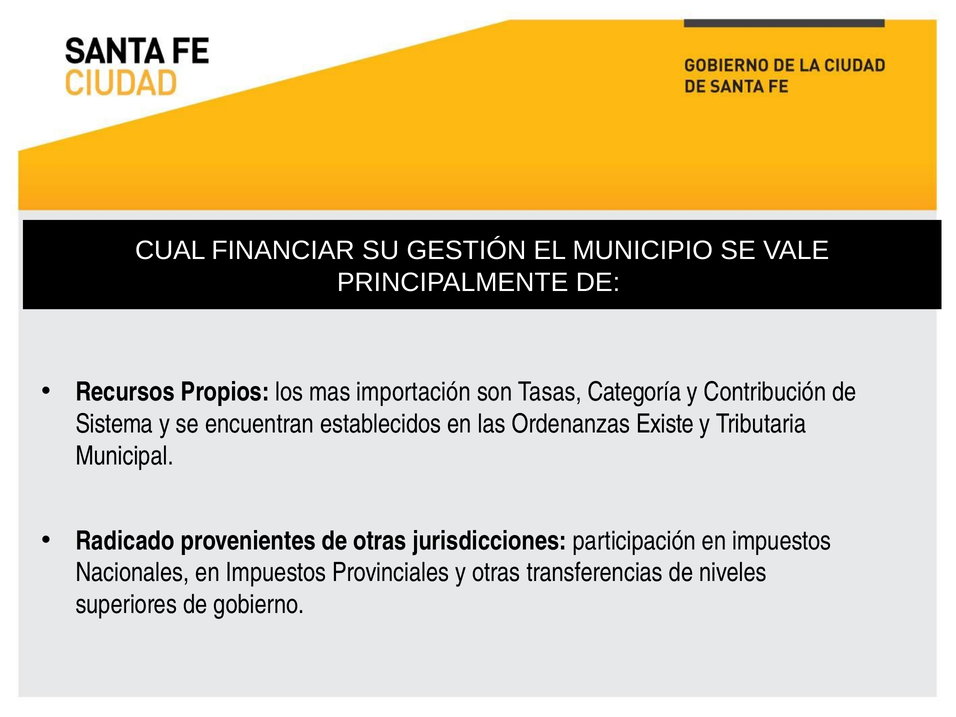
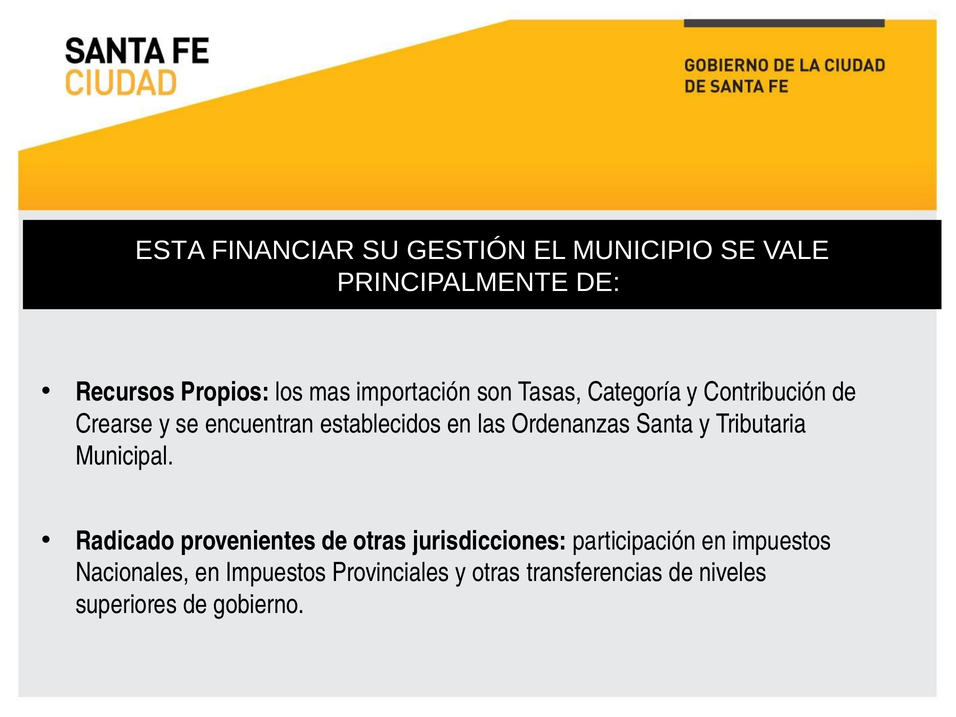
CUAL: CUAL -> ESTA
Sistema: Sistema -> Crearse
Existe: Existe -> Santa
